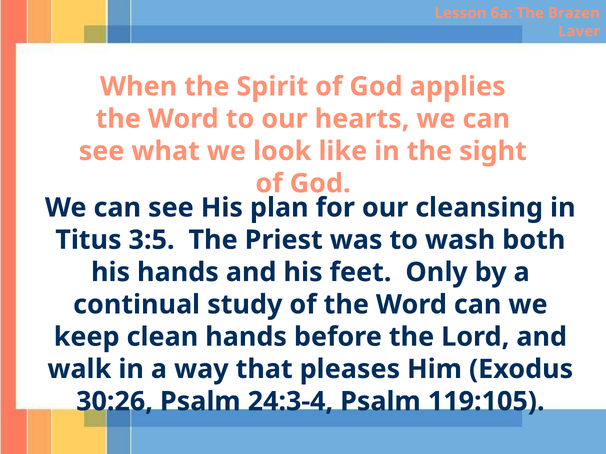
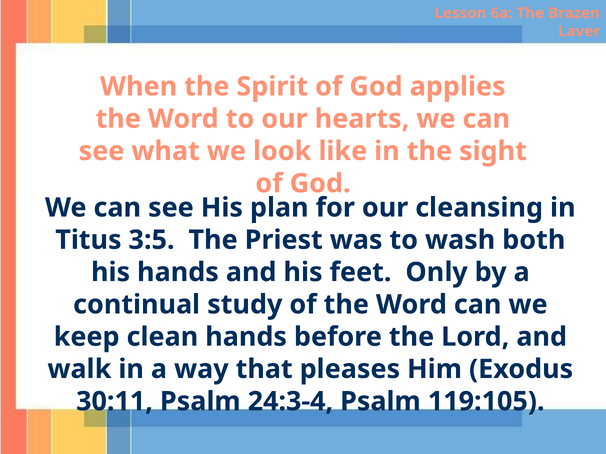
30:26: 30:26 -> 30:11
